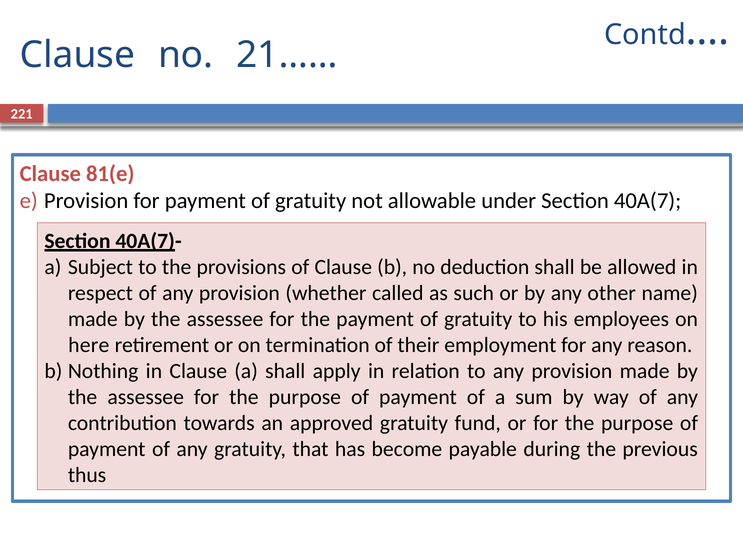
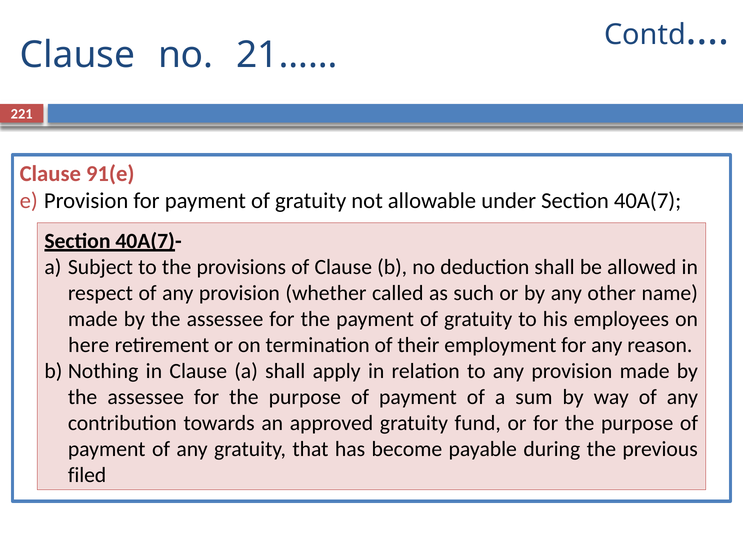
81(e: 81(e -> 91(e
thus: thus -> filed
